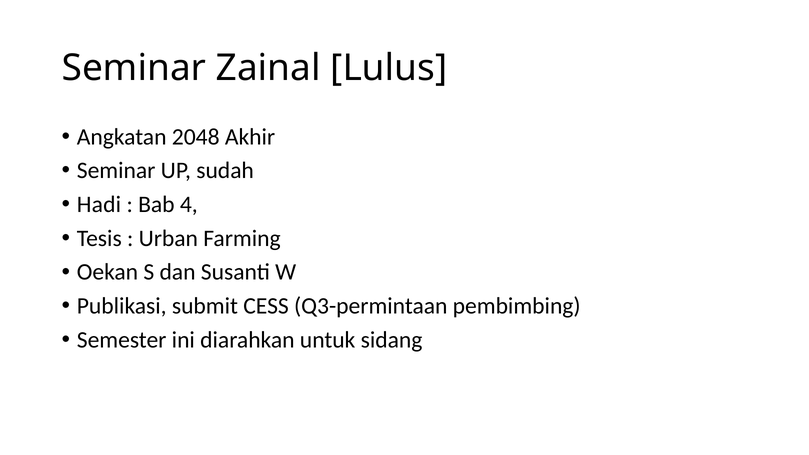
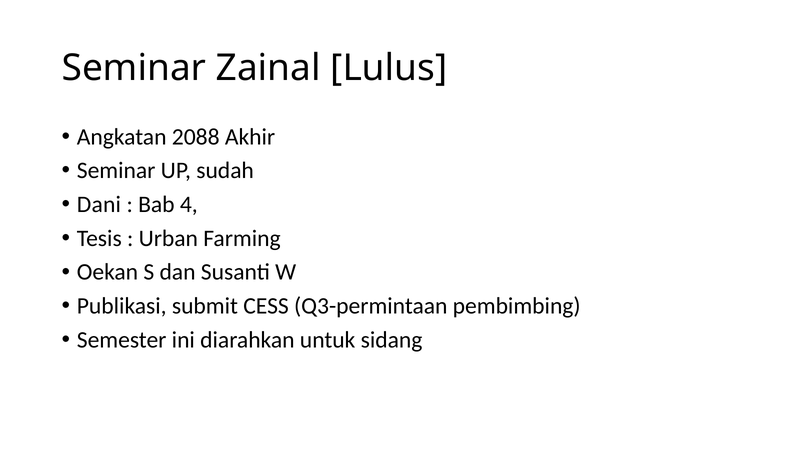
2048: 2048 -> 2088
Hadi: Hadi -> Dani
